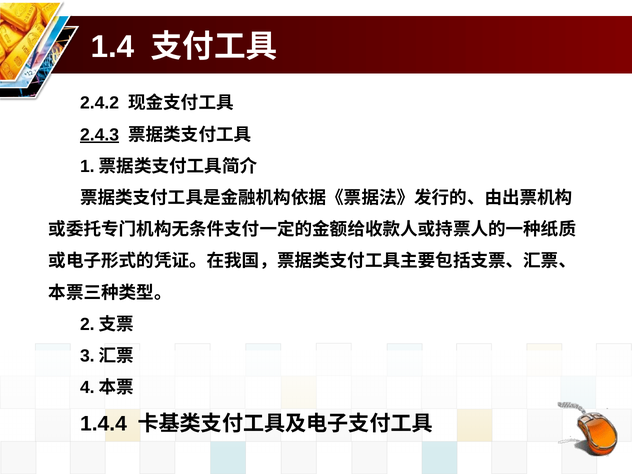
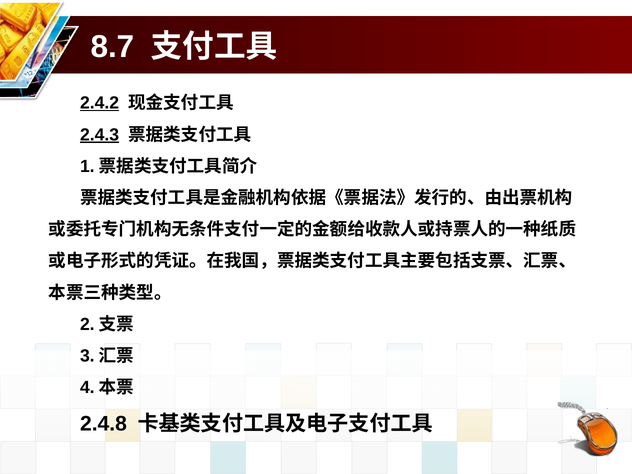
1.4: 1.4 -> 8.7
2.4.2 underline: none -> present
1.4.4: 1.4.4 -> 2.4.8
